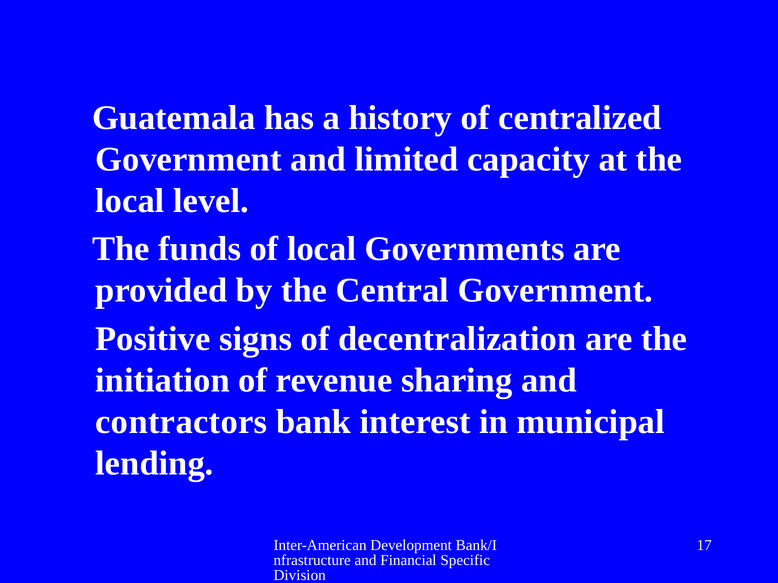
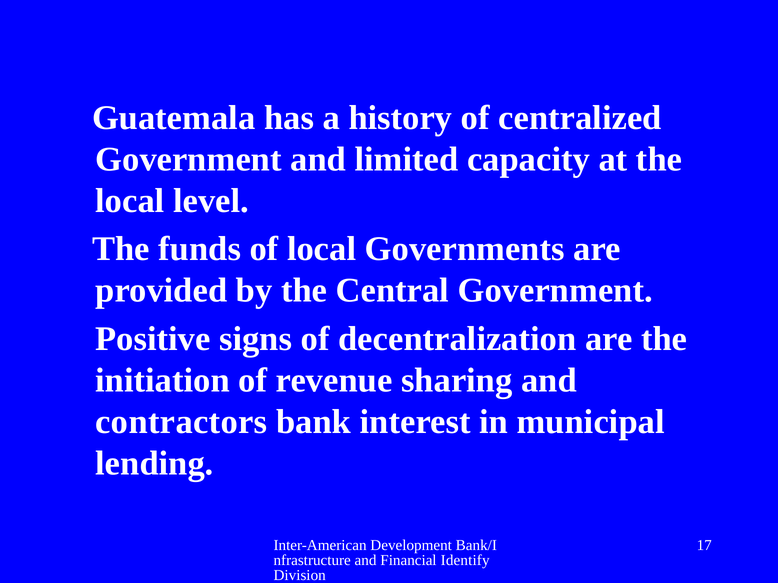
Specific: Specific -> Identify
